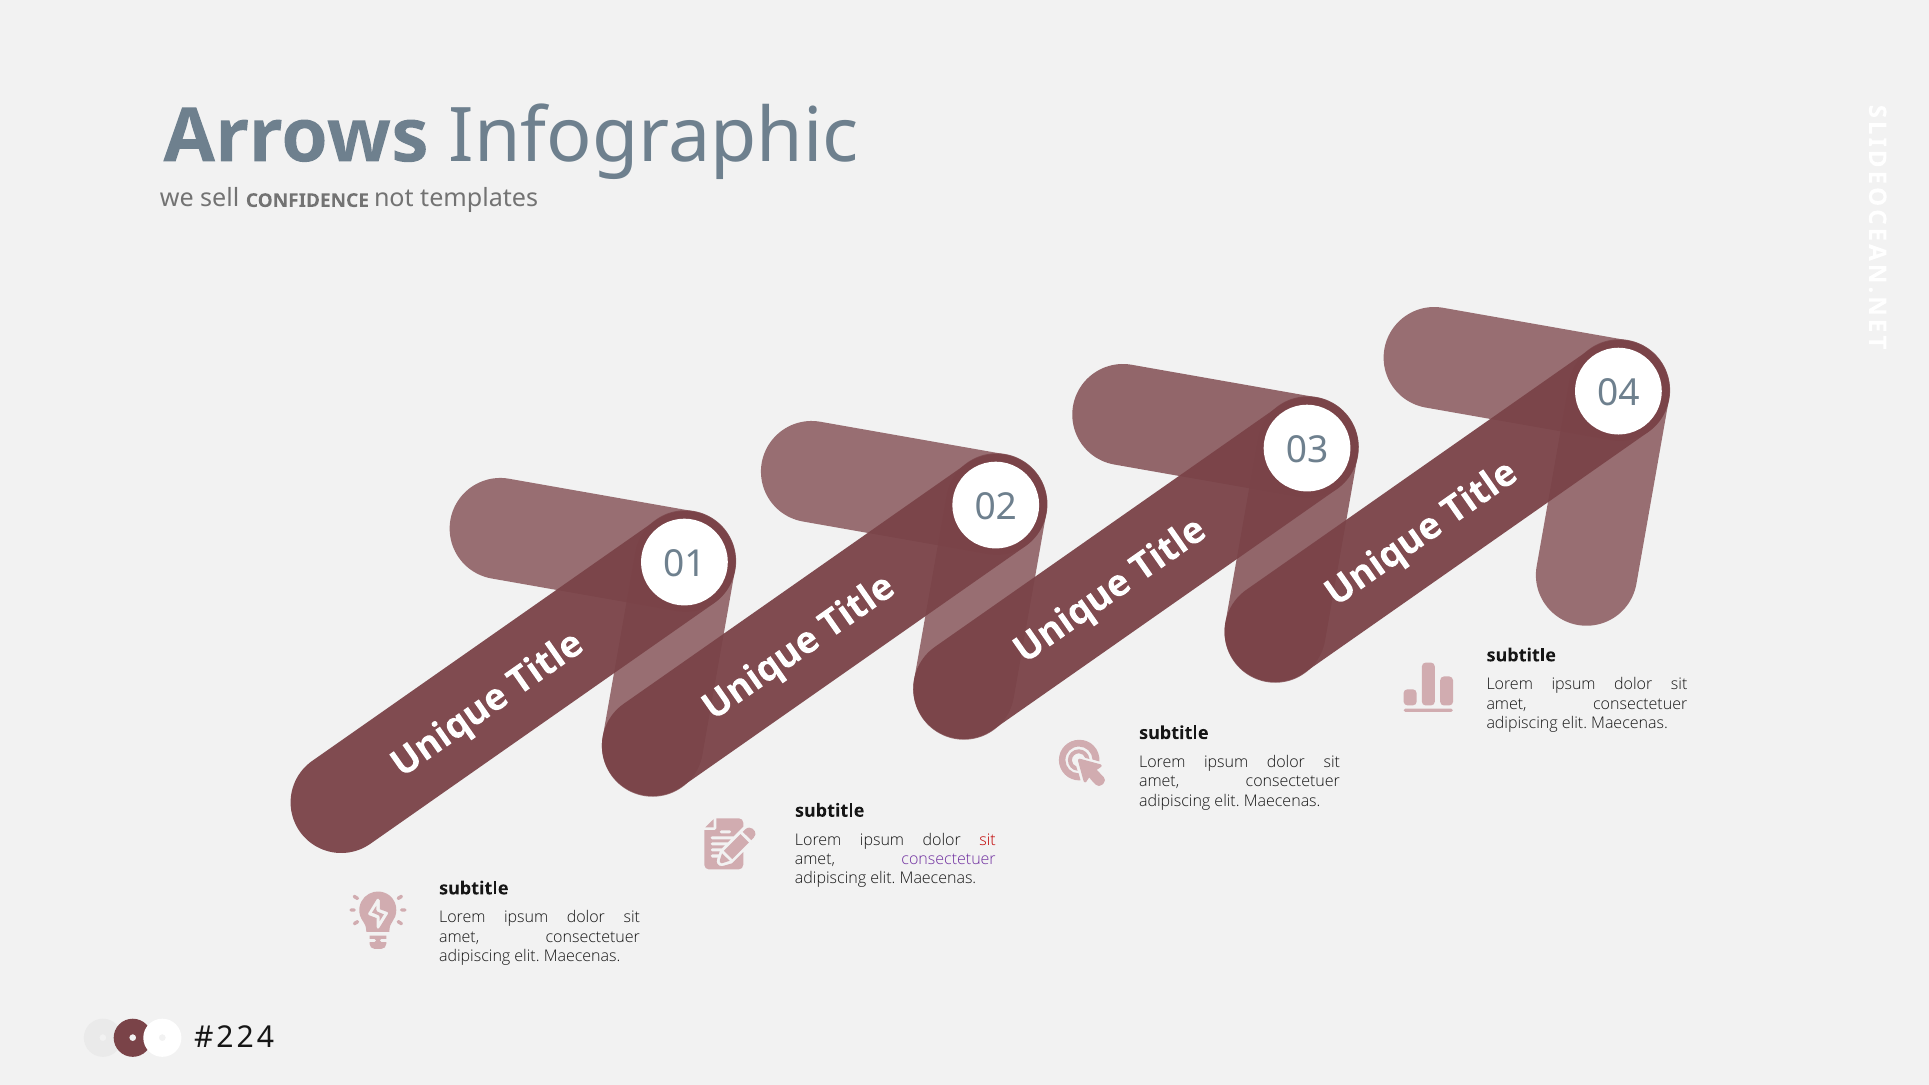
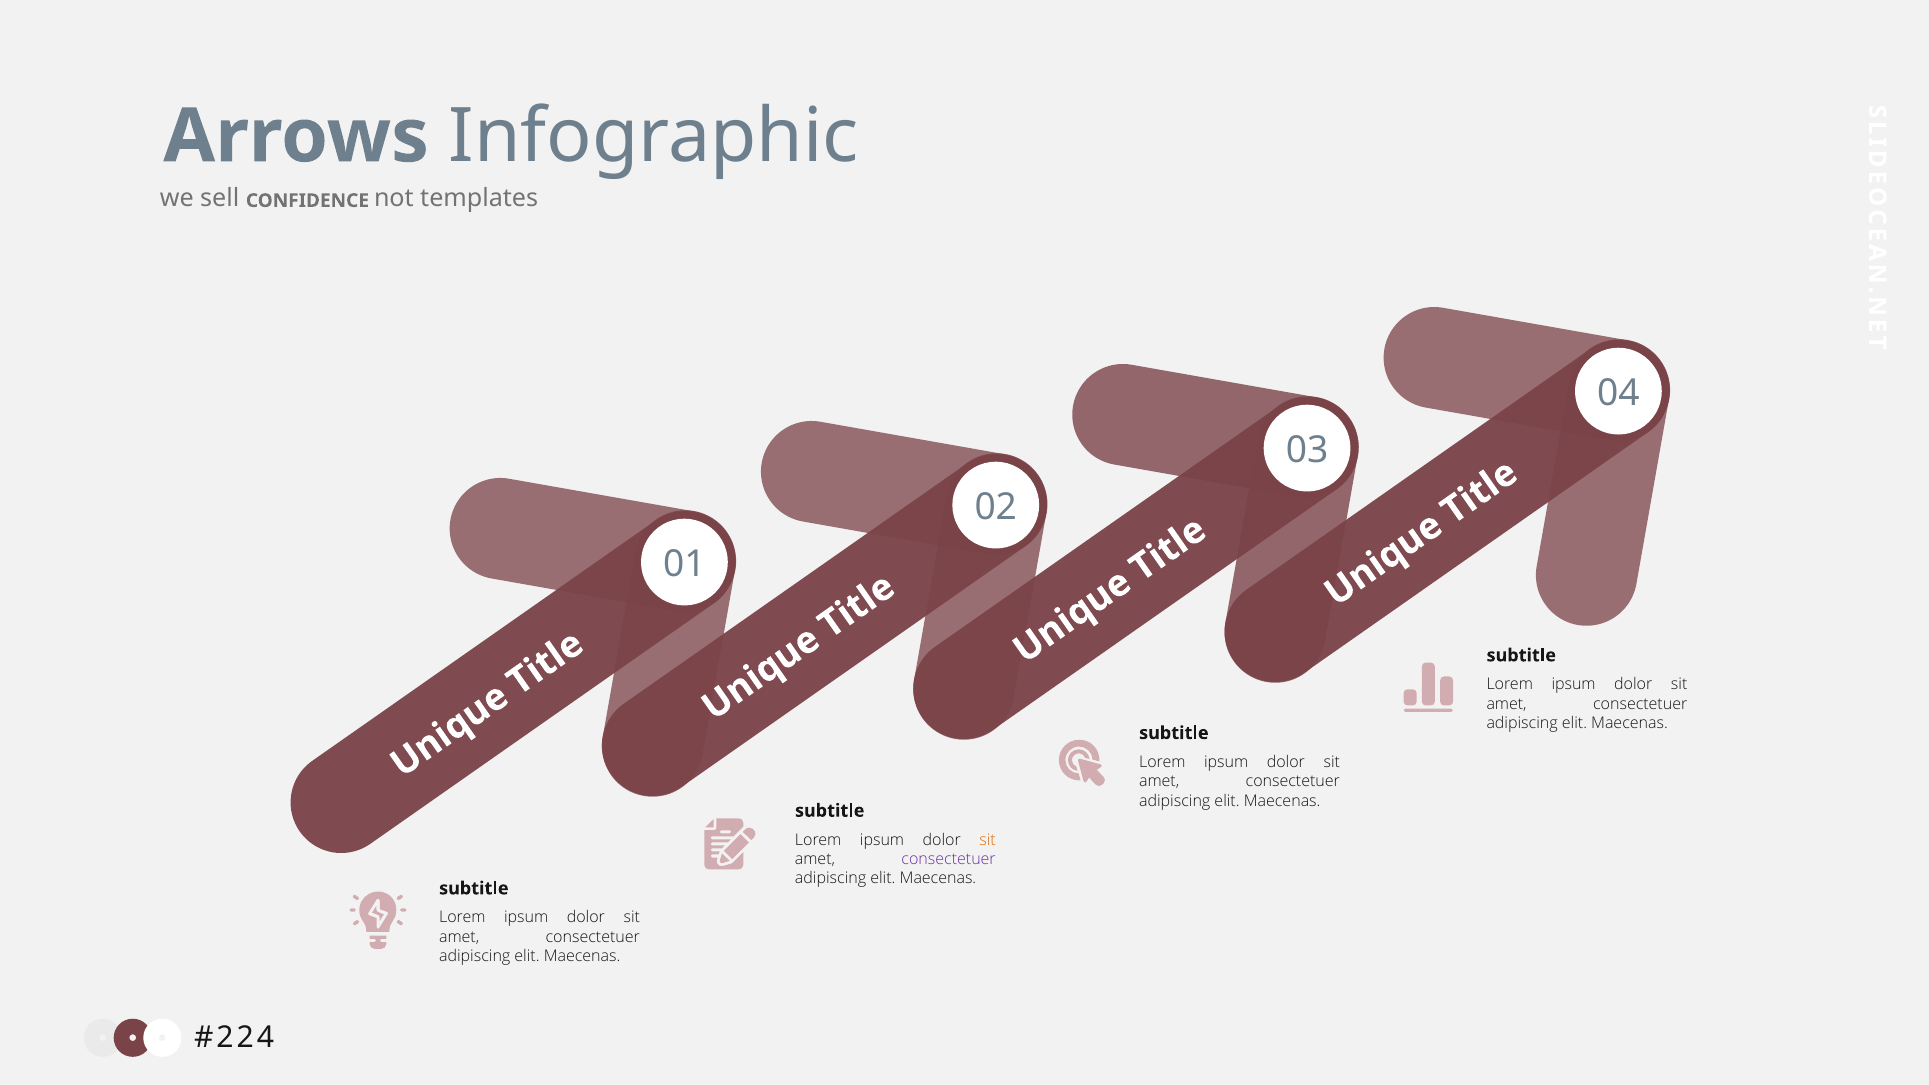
sit at (988, 840) colour: red -> orange
